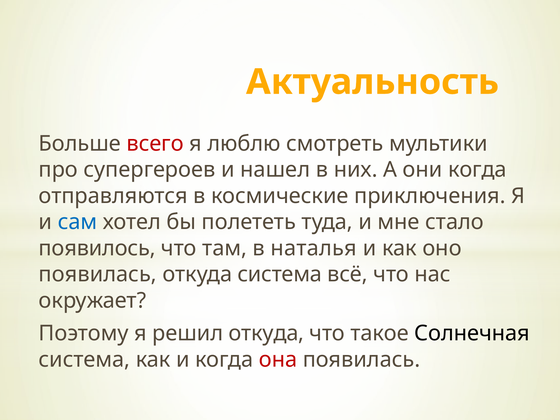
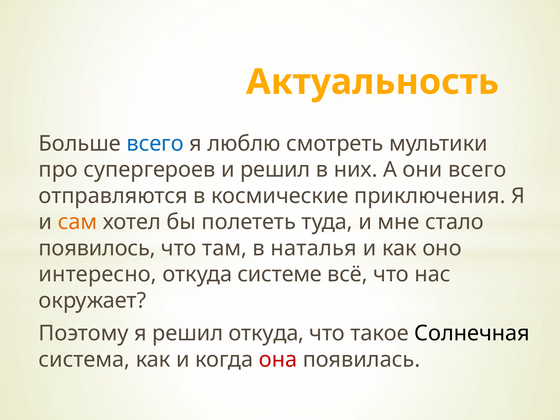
всего at (155, 144) colour: red -> blue
и нашел: нашел -> решил
они когда: когда -> всего
сам colour: blue -> orange
появилась at (98, 274): появилась -> интересно
откуда система: система -> системе
